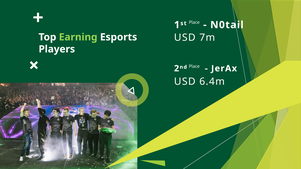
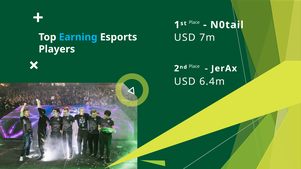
Earning colour: light green -> light blue
